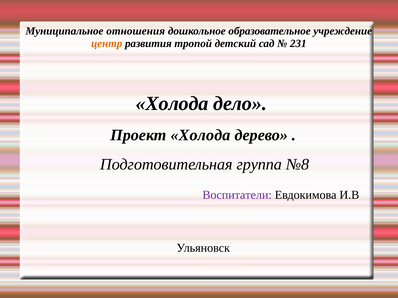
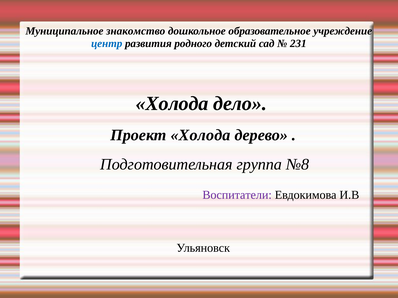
отношения: отношения -> знакомство
центр colour: orange -> blue
тропой: тропой -> родного
